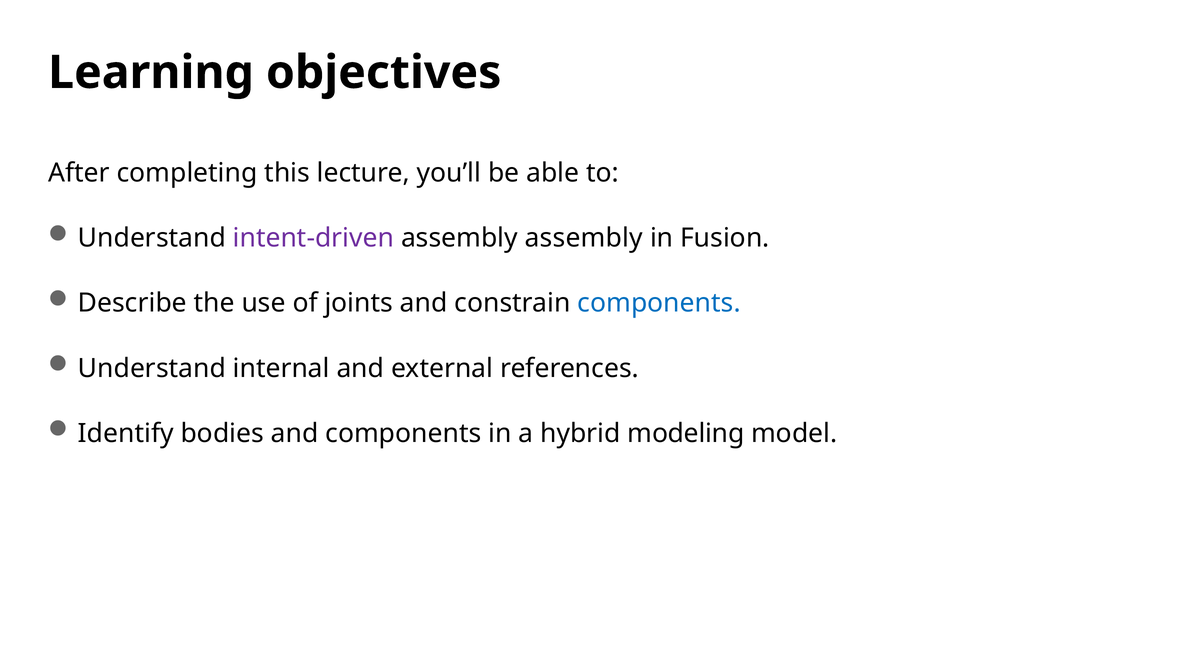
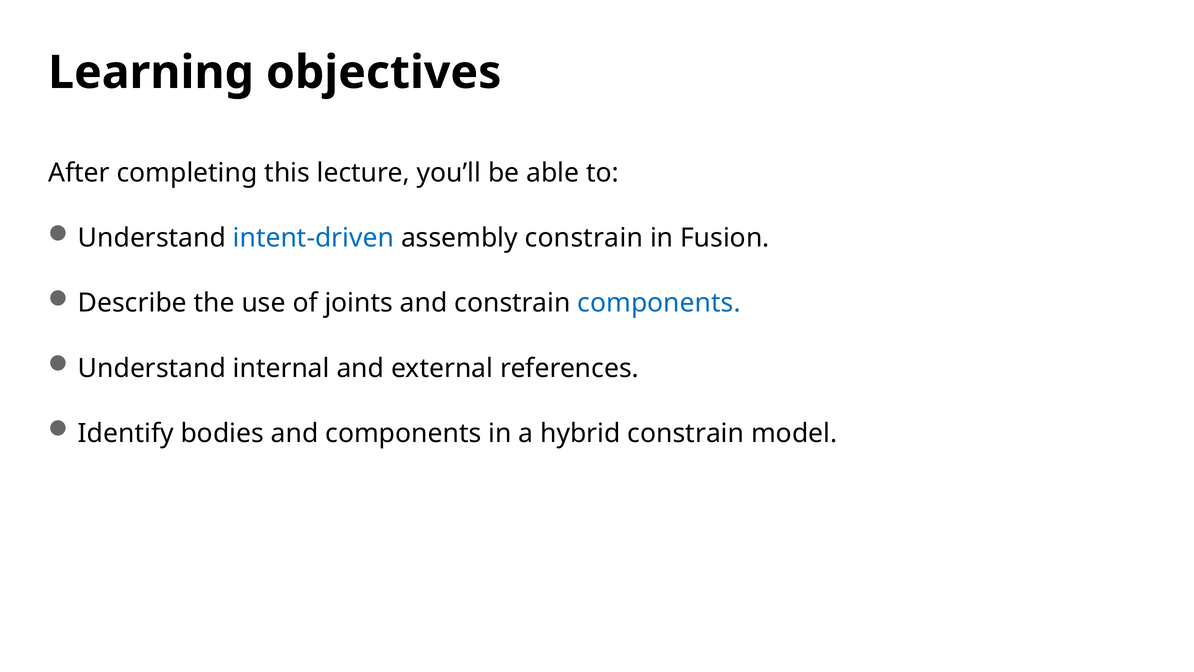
intent-driven colour: purple -> blue
assembly assembly: assembly -> constrain
hybrid modeling: modeling -> constrain
